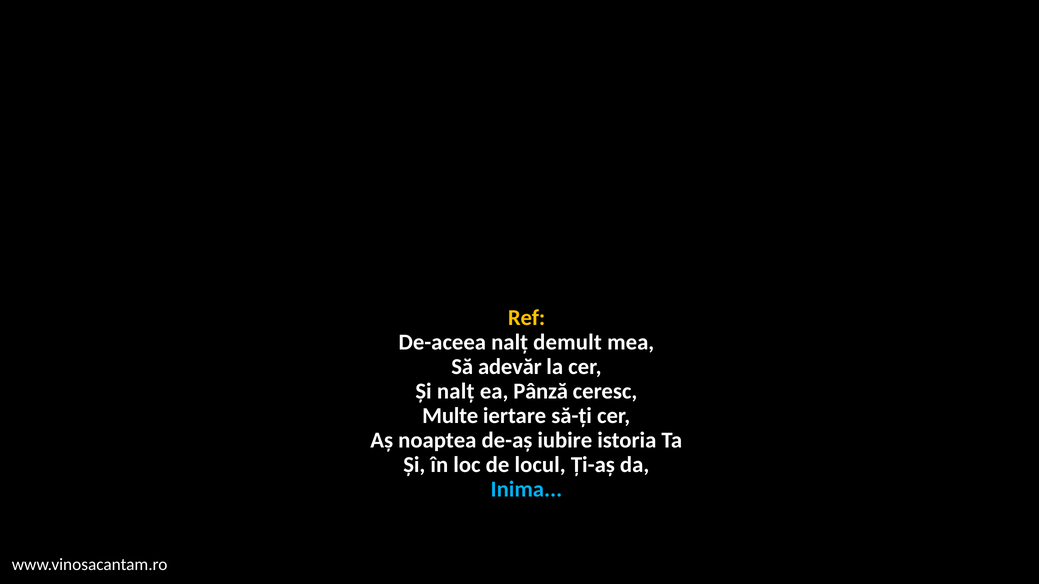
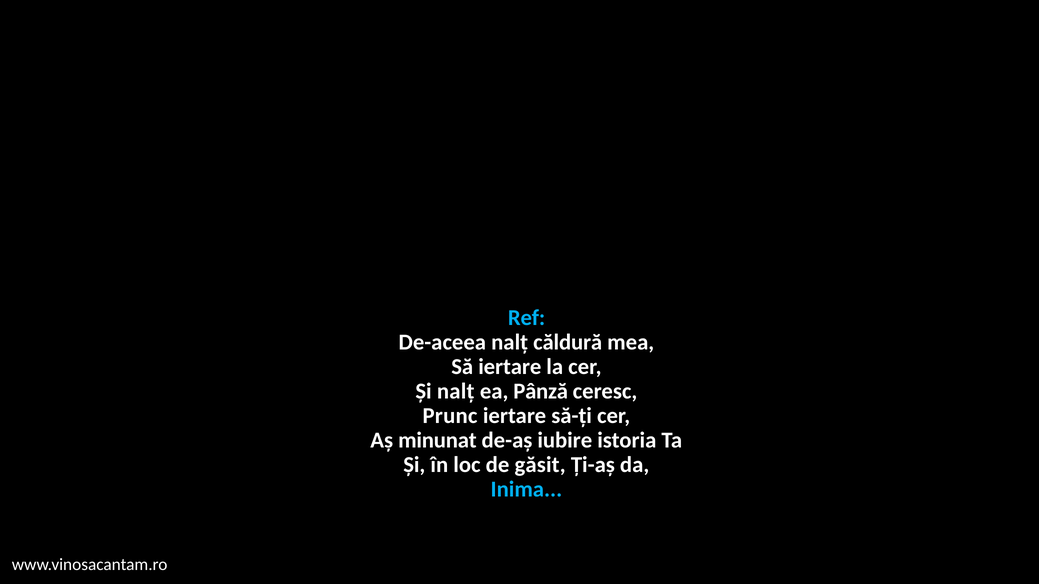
Ref colour: yellow -> light blue
demult: demult -> căldură
Să adevăr: adevăr -> iertare
Multe: Multe -> Prunc
noaptea: noaptea -> minunat
locul: locul -> găsit
